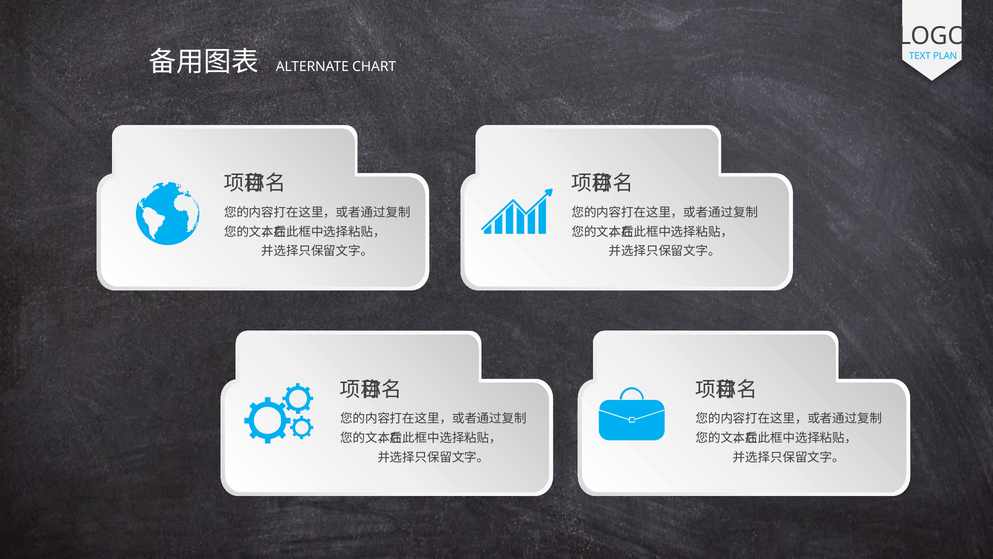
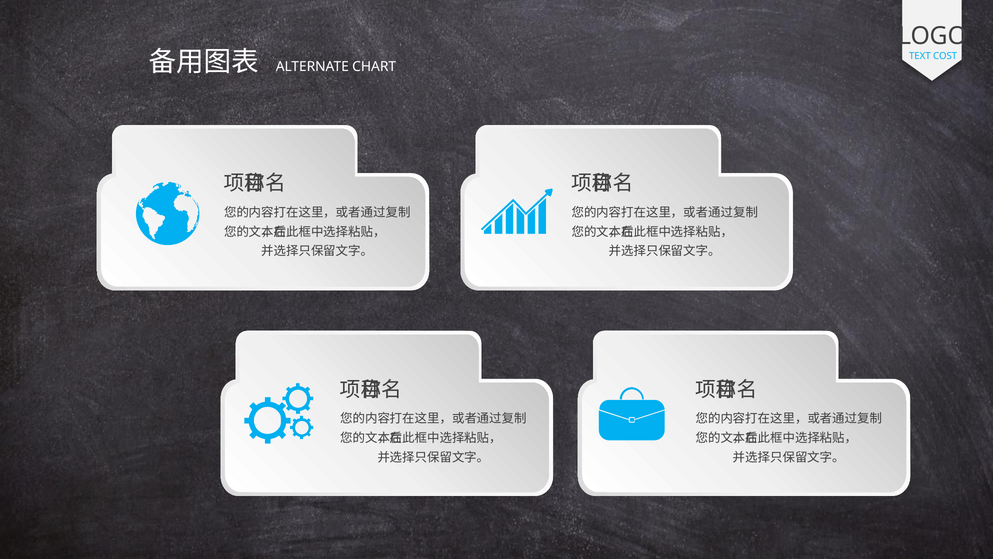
PLAN: PLAN -> COST
